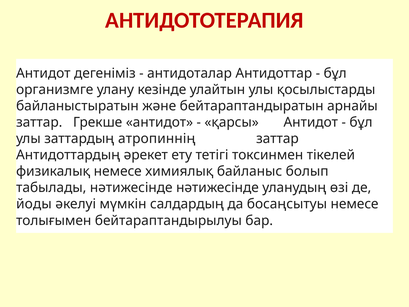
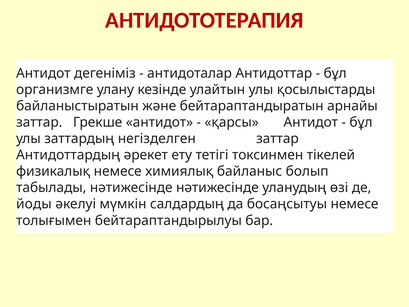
атропиннің: атропиннің -> негізделген
